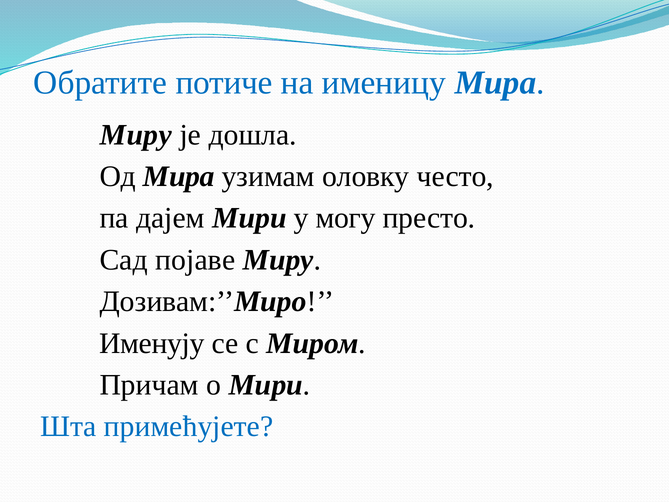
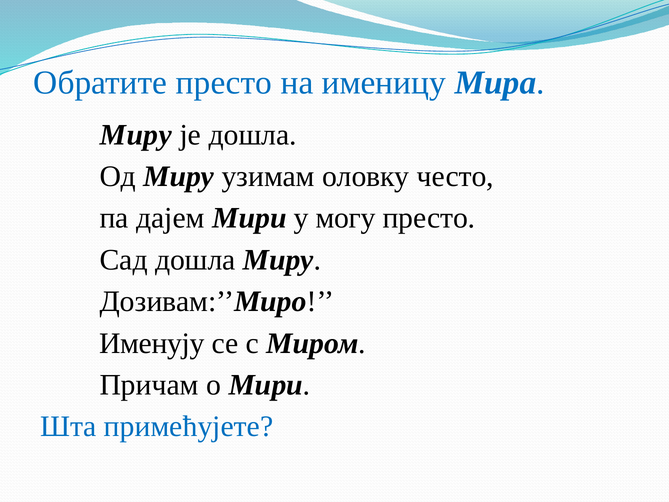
Обратите потиче: потиче -> престо
Од Мира: Мира -> Миру
Сад појаве: појаве -> дошла
